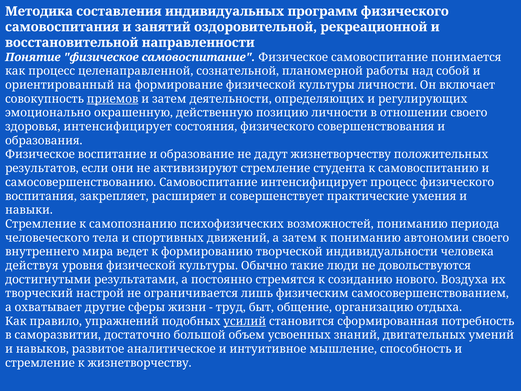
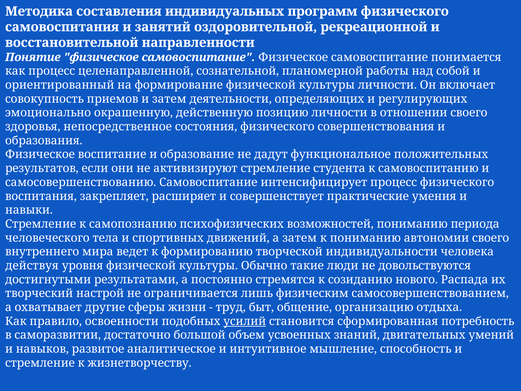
приемов underline: present -> none
здоровья интенсифицирует: интенсифицирует -> непосредственное
дадут жизнетворчеству: жизнетворчеству -> функциональное
Воздуха: Воздуха -> Распада
упражнений: упражнений -> освоенности
